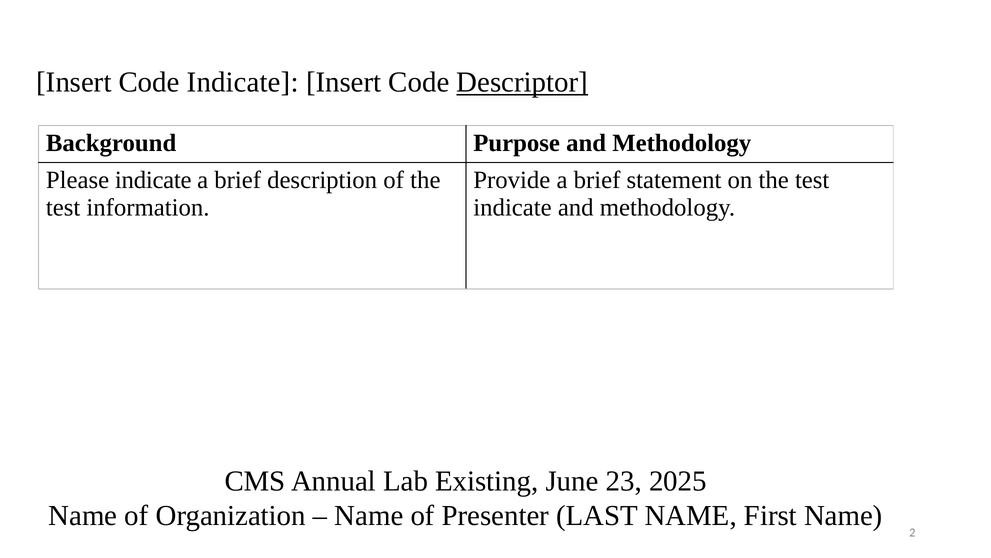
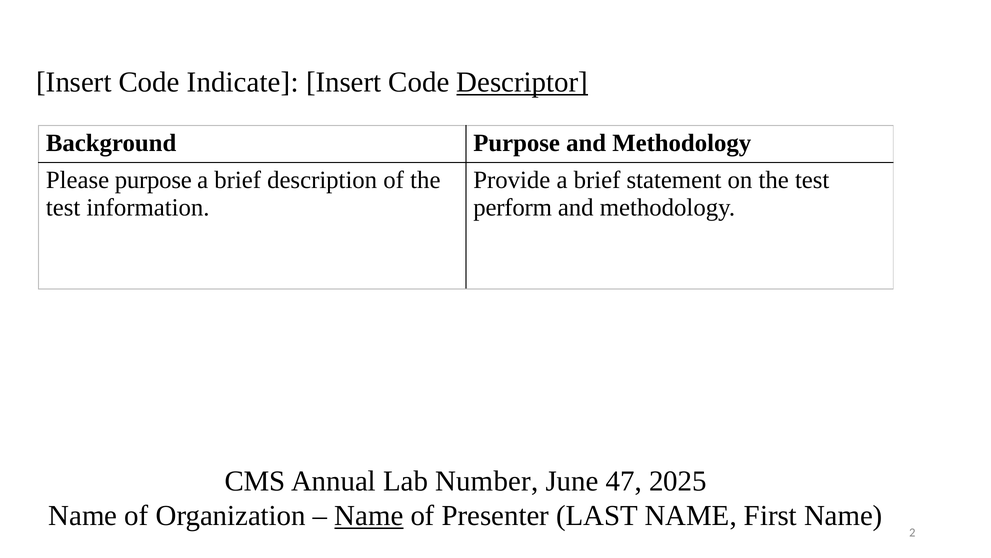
Please indicate: indicate -> purpose
indicate at (513, 207): indicate -> perform
Existing: Existing -> Number
23: 23 -> 47
Name at (369, 515) underline: none -> present
